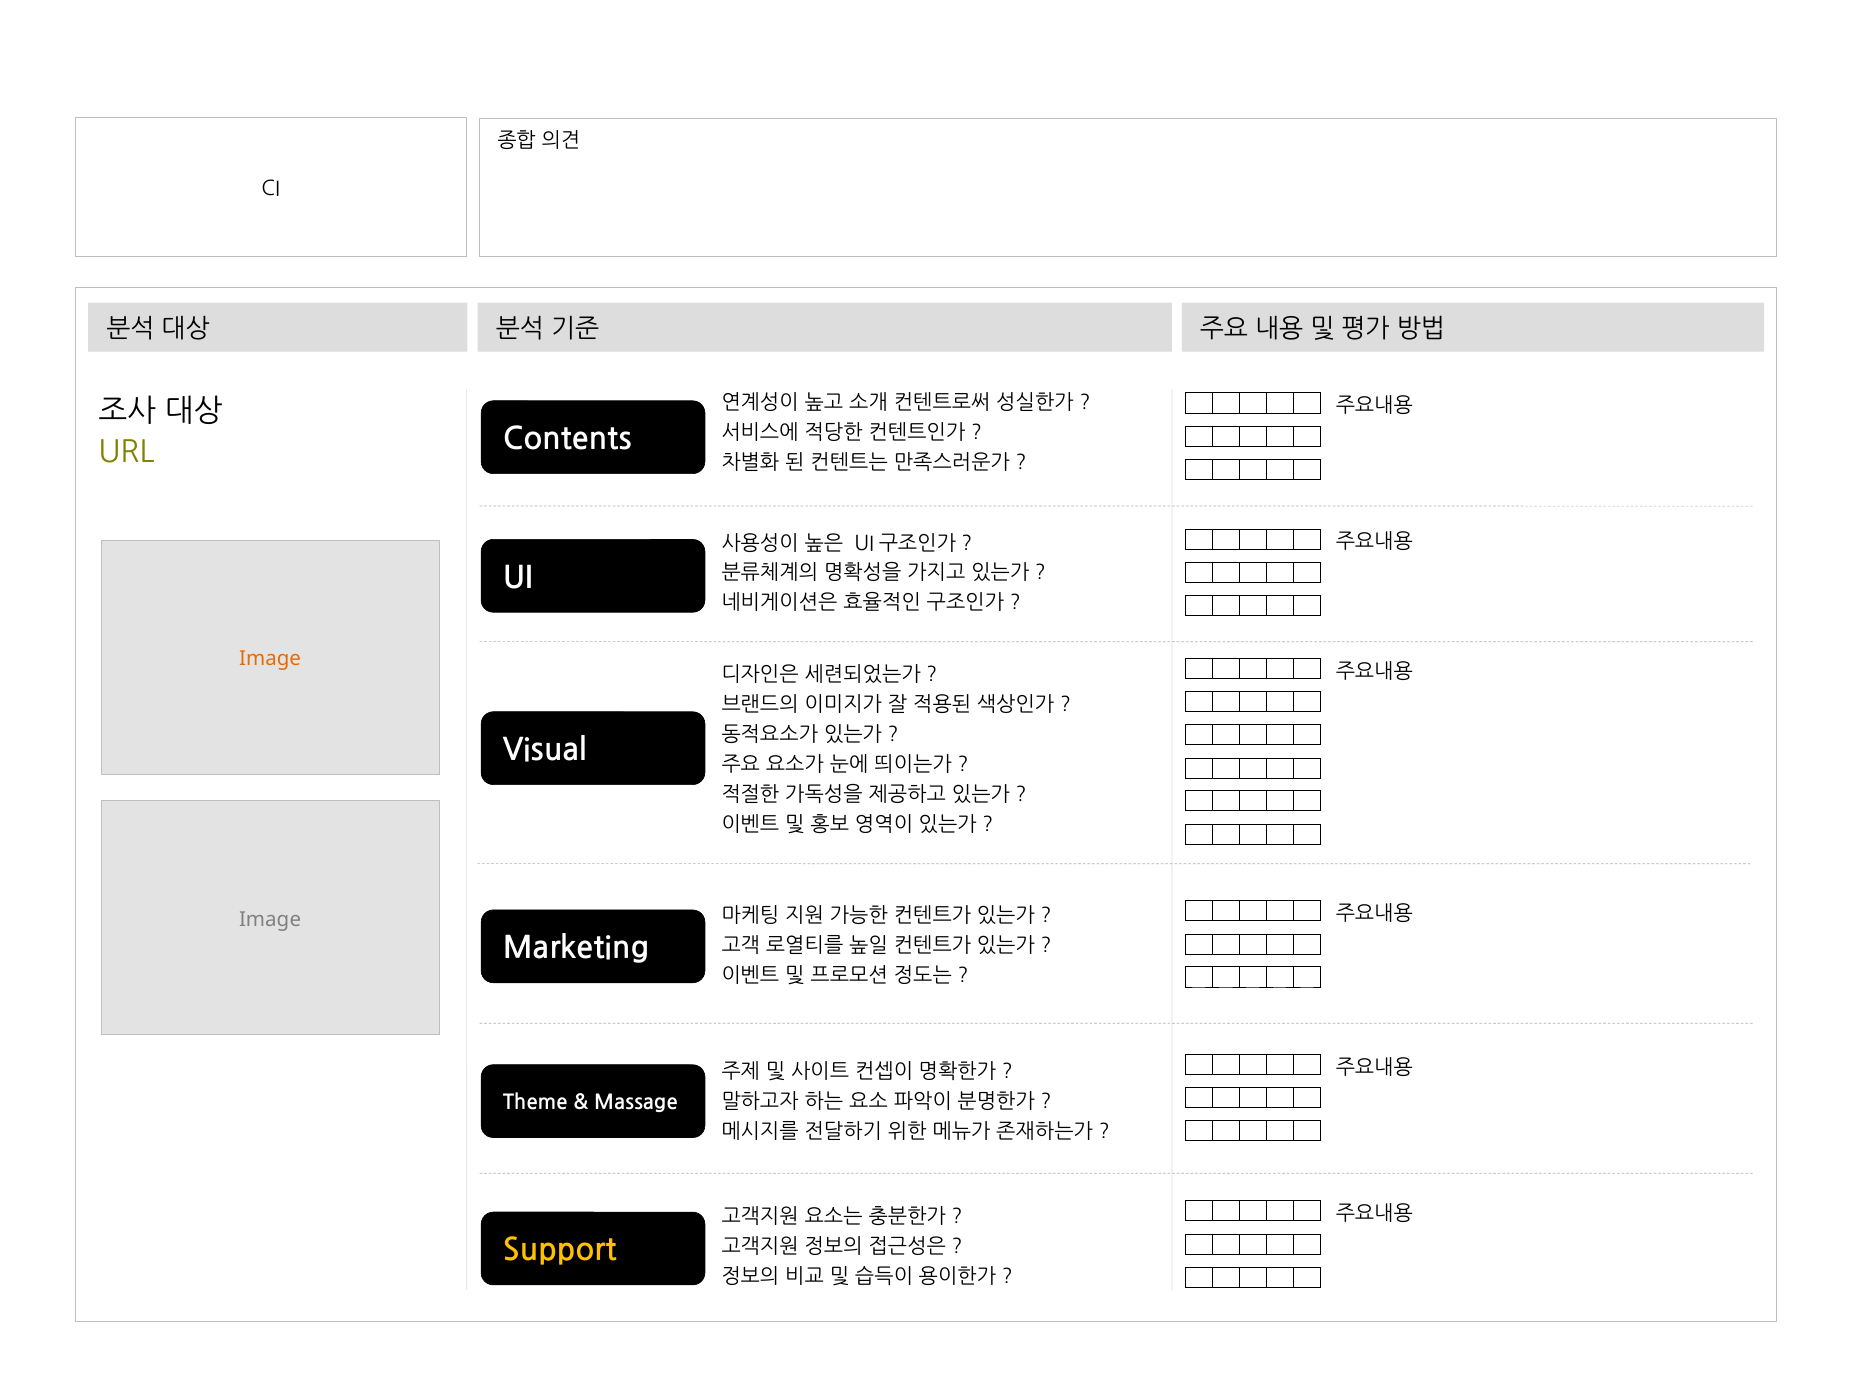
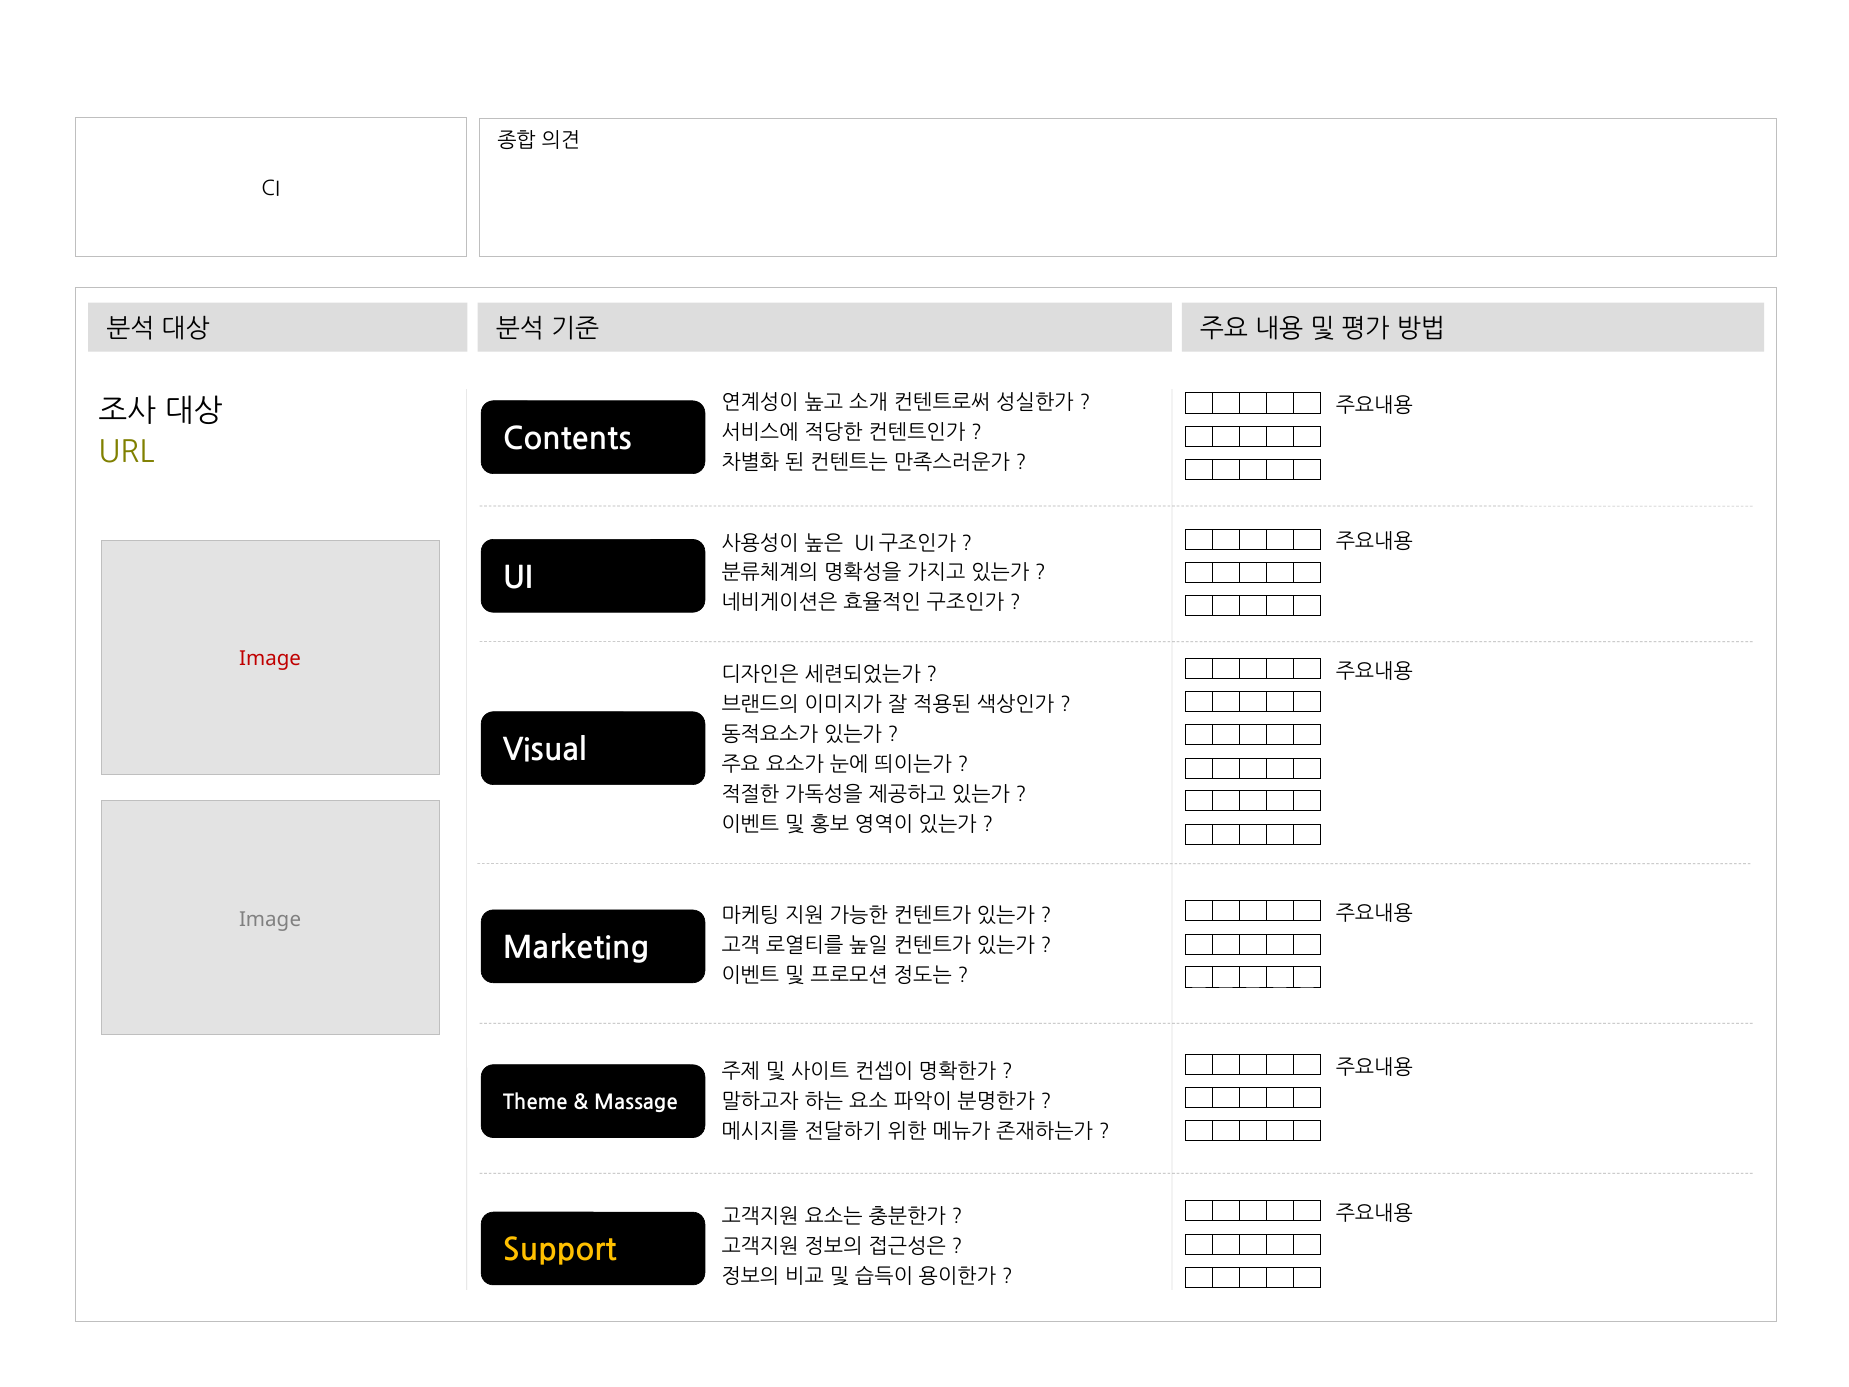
Image at (270, 659) colour: orange -> red
